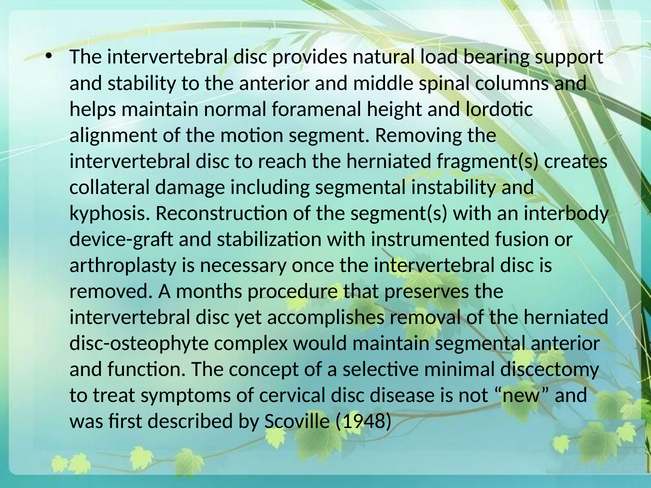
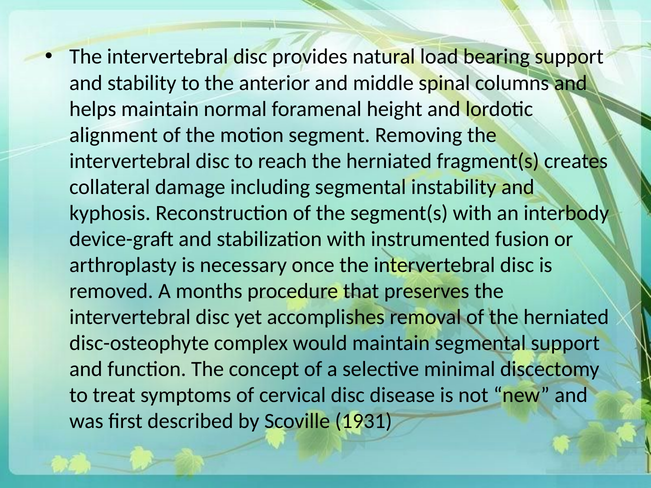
segmental anterior: anterior -> support
1948: 1948 -> 1931
